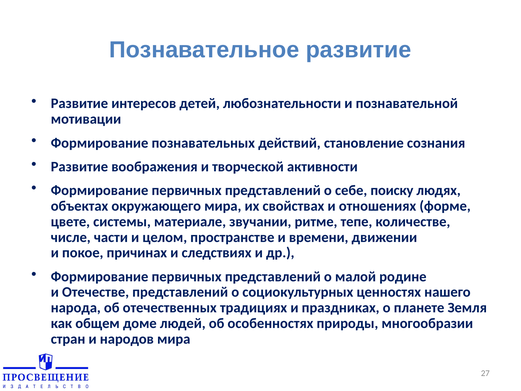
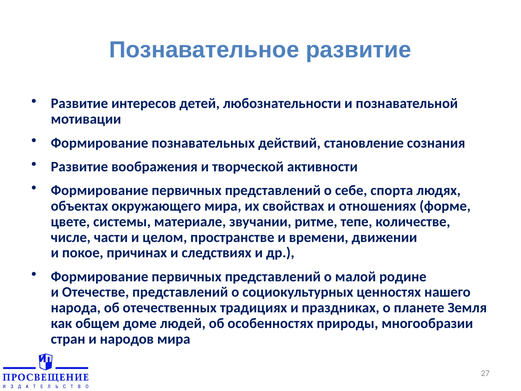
поиску: поиску -> спорта
